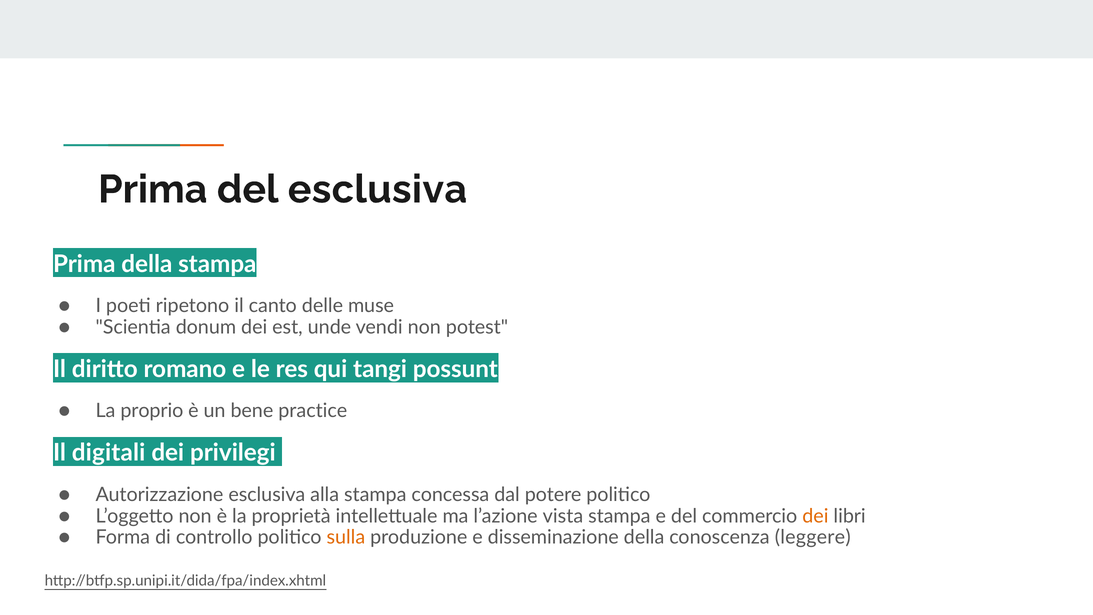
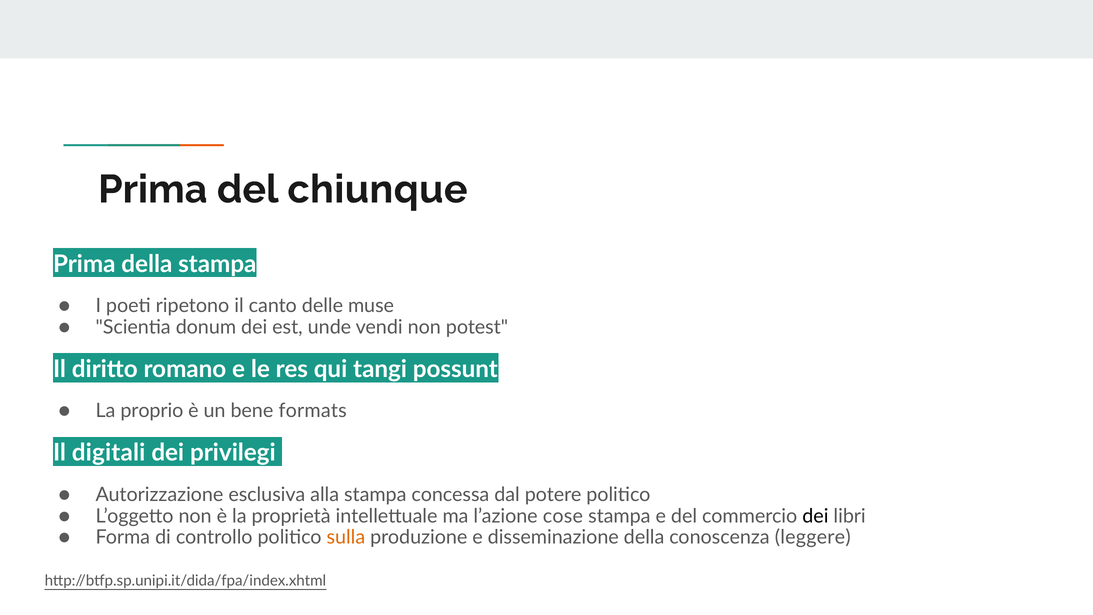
del esclusiva: esclusiva -> chiunque
practice: practice -> formats
vista: vista -> cose
dei at (815, 516) colour: orange -> black
